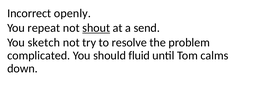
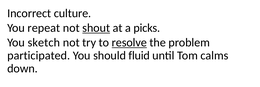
openly: openly -> culture
send: send -> picks
resolve underline: none -> present
complicated: complicated -> participated
